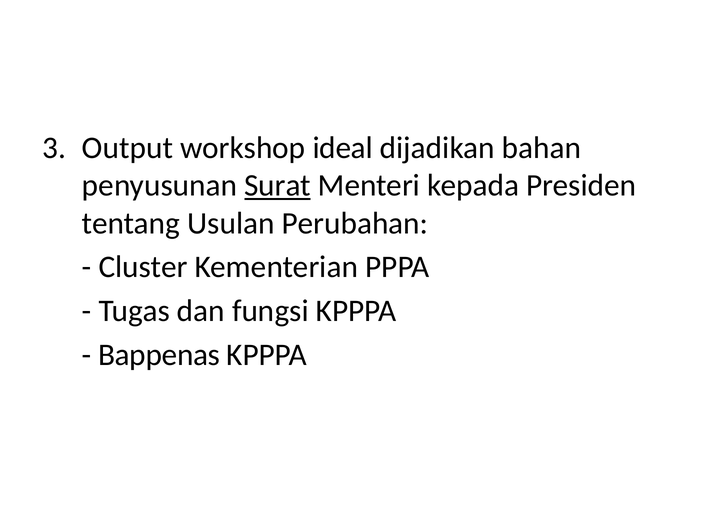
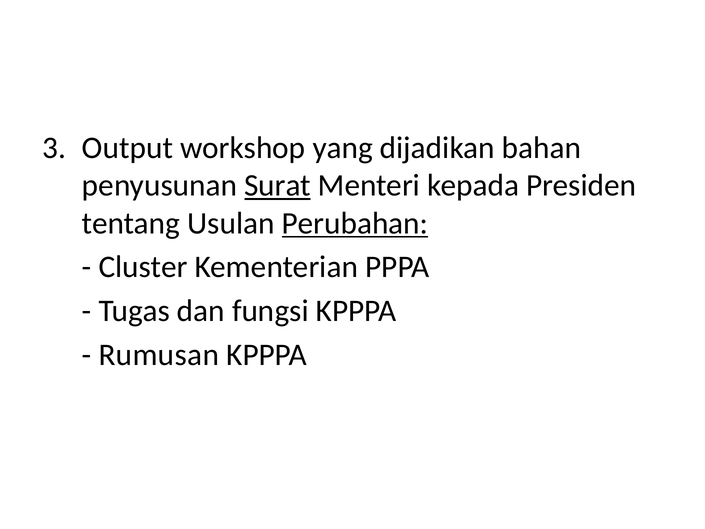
ideal: ideal -> yang
Perubahan underline: none -> present
Bappenas: Bappenas -> Rumusan
